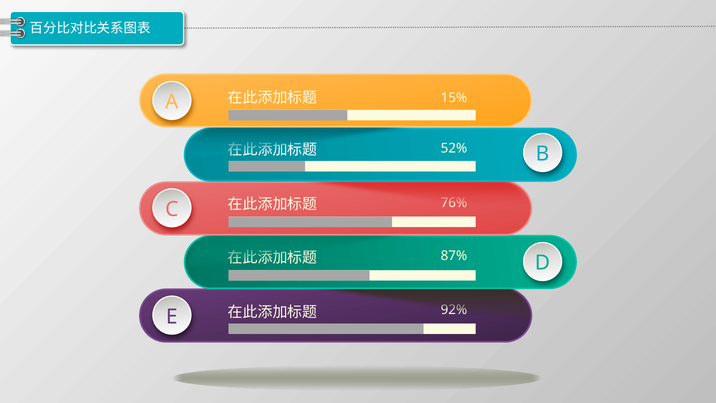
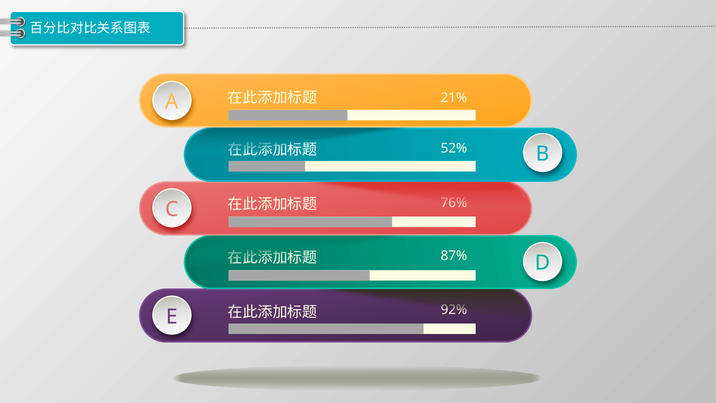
15%: 15% -> 21%
